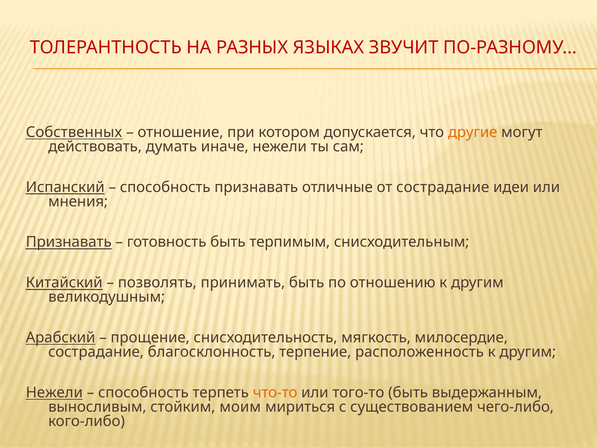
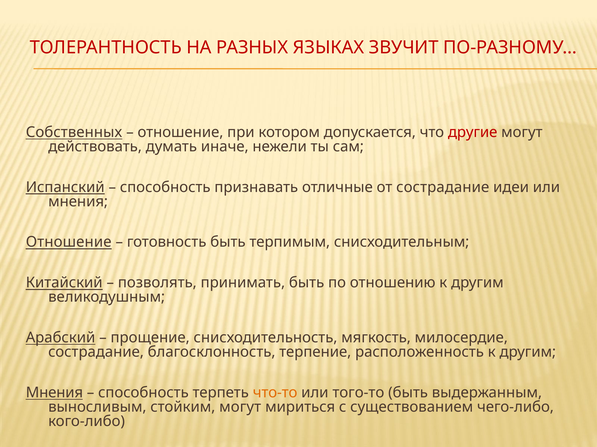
другие colour: orange -> red
Признавать at (69, 242): Признавать -> Отношение
Нежели at (54, 393): Нежели -> Мнения
стойким моим: моим -> могут
